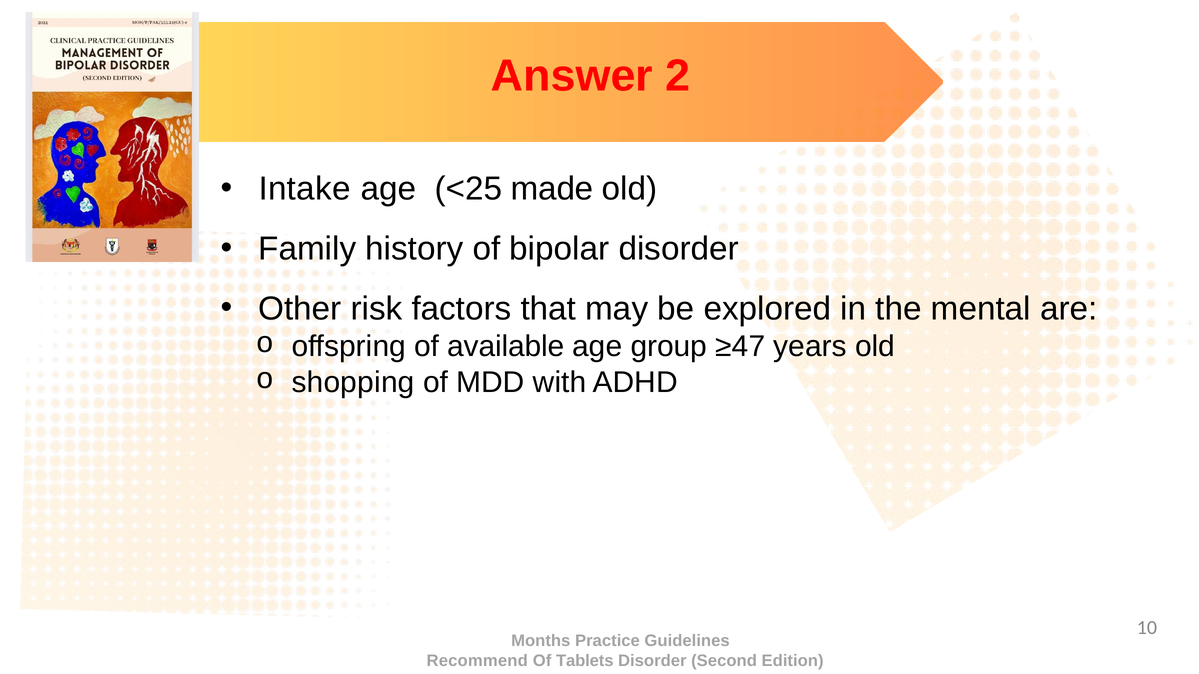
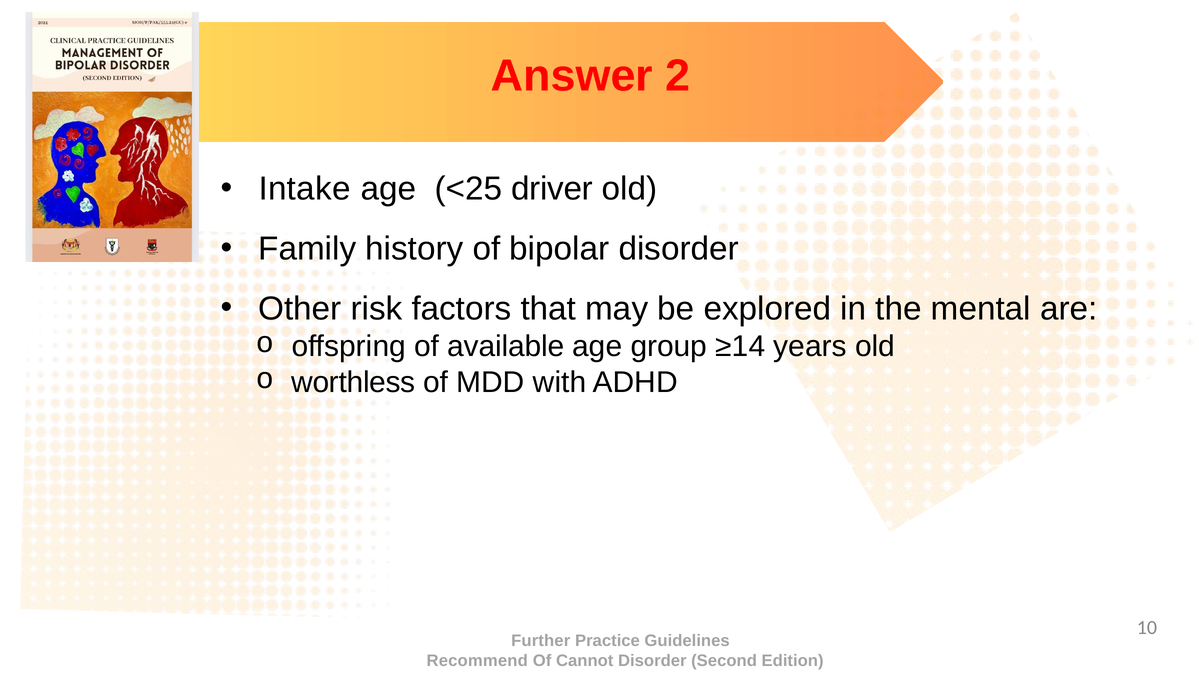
made: made -> driver
≥47: ≥47 -> ≥14
shopping: shopping -> worthless
Months: Months -> Further
Tablets: Tablets -> Cannot
